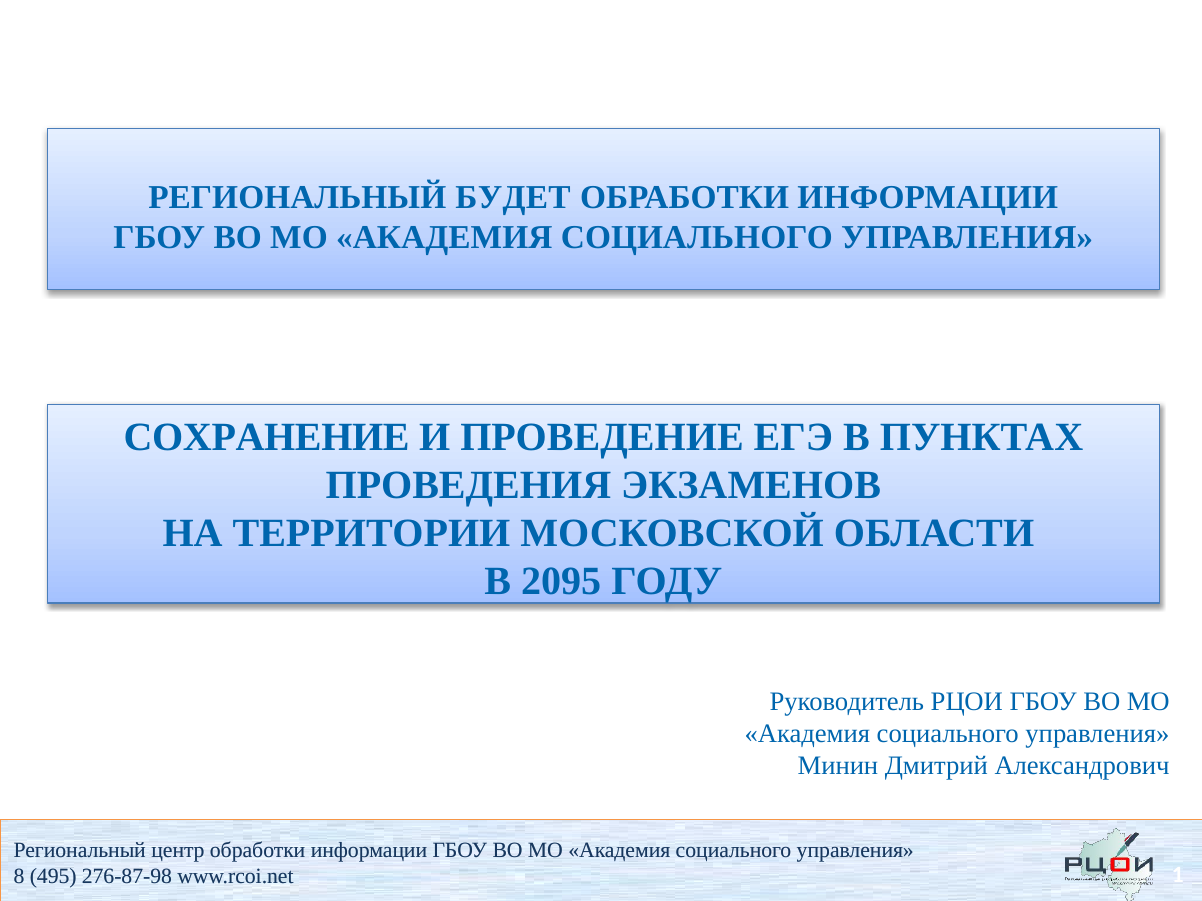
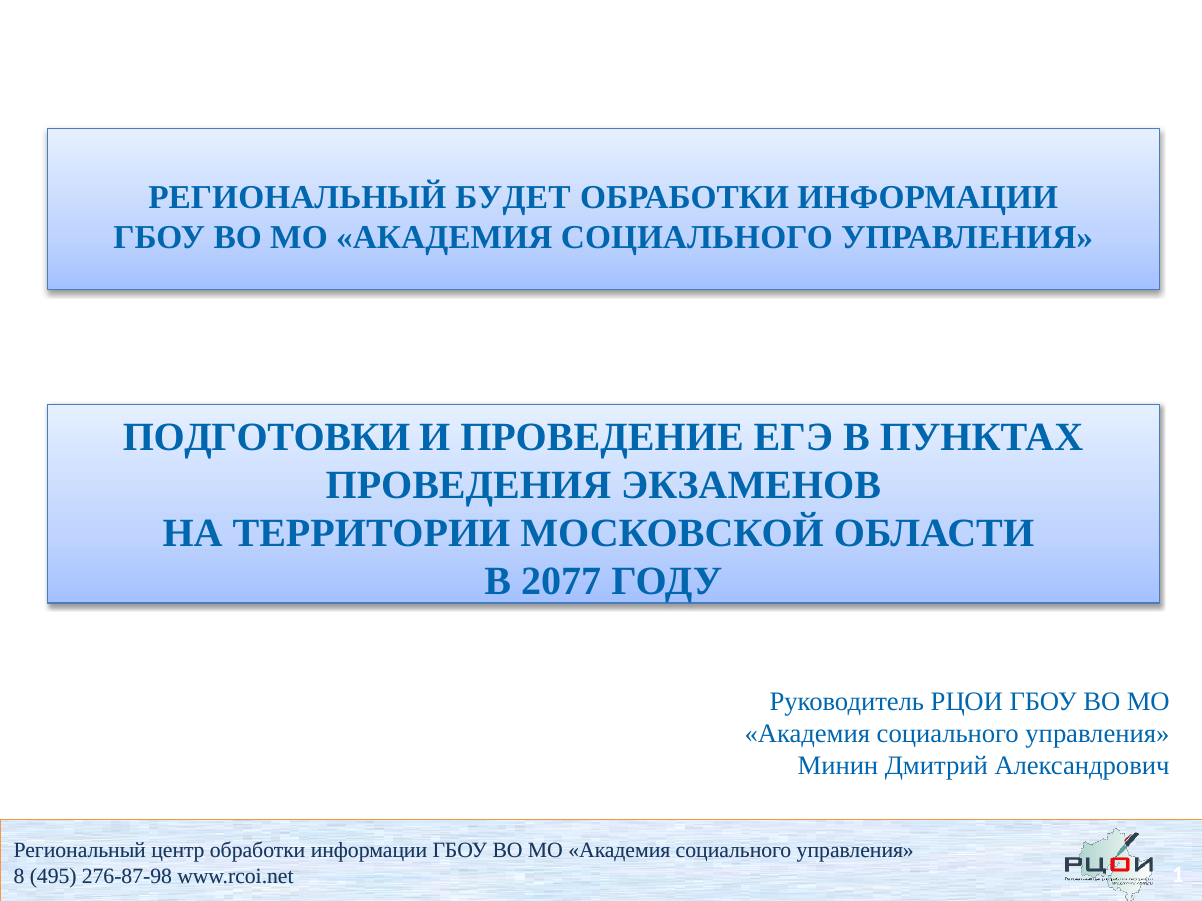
СОХРАНЕНИЕ: СОХРАНЕНИЕ -> ПОДГОТОВКИ
2095: 2095 -> 2077
